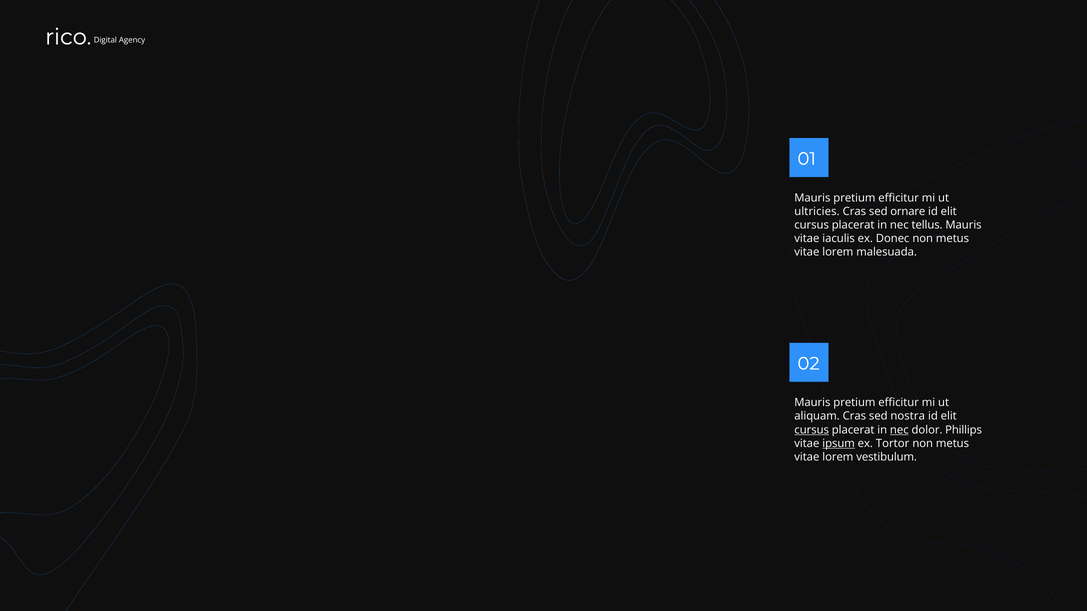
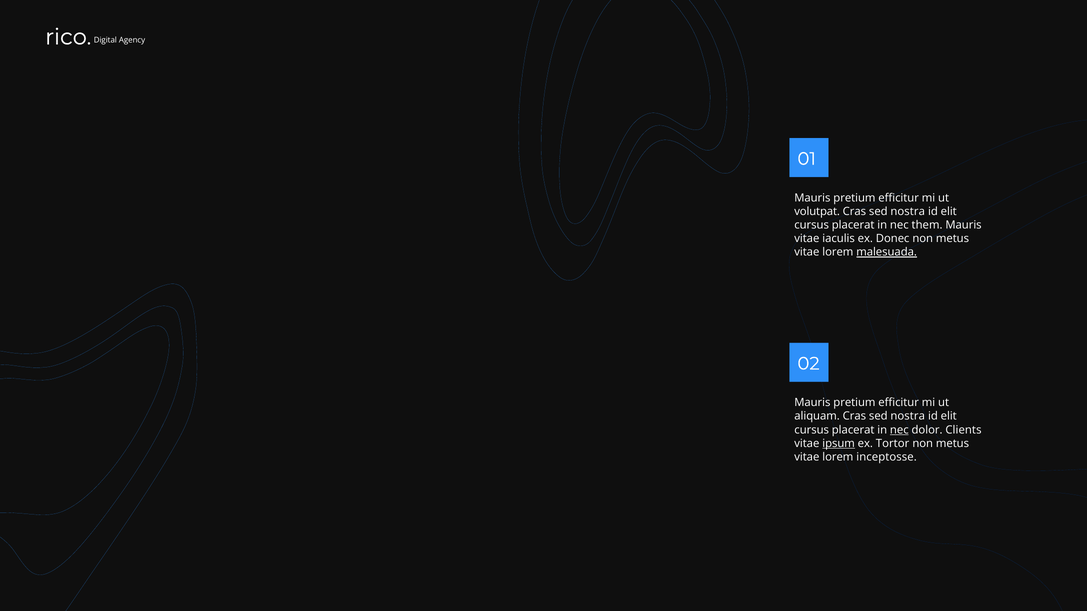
ultricies: ultricies -> volutpat
ornare at (908, 212): ornare -> nostra
tellus: tellus -> them
malesuada underline: none -> present
cursus at (812, 430) underline: present -> none
Phillips: Phillips -> Clients
vestibulum: vestibulum -> inceptosse
